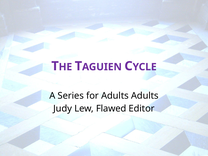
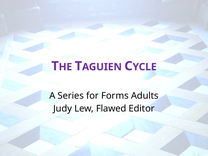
for Adults: Adults -> Forms
